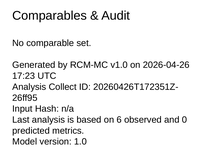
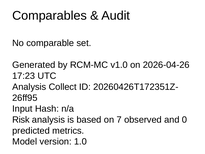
Last: Last -> Risk
6: 6 -> 7
